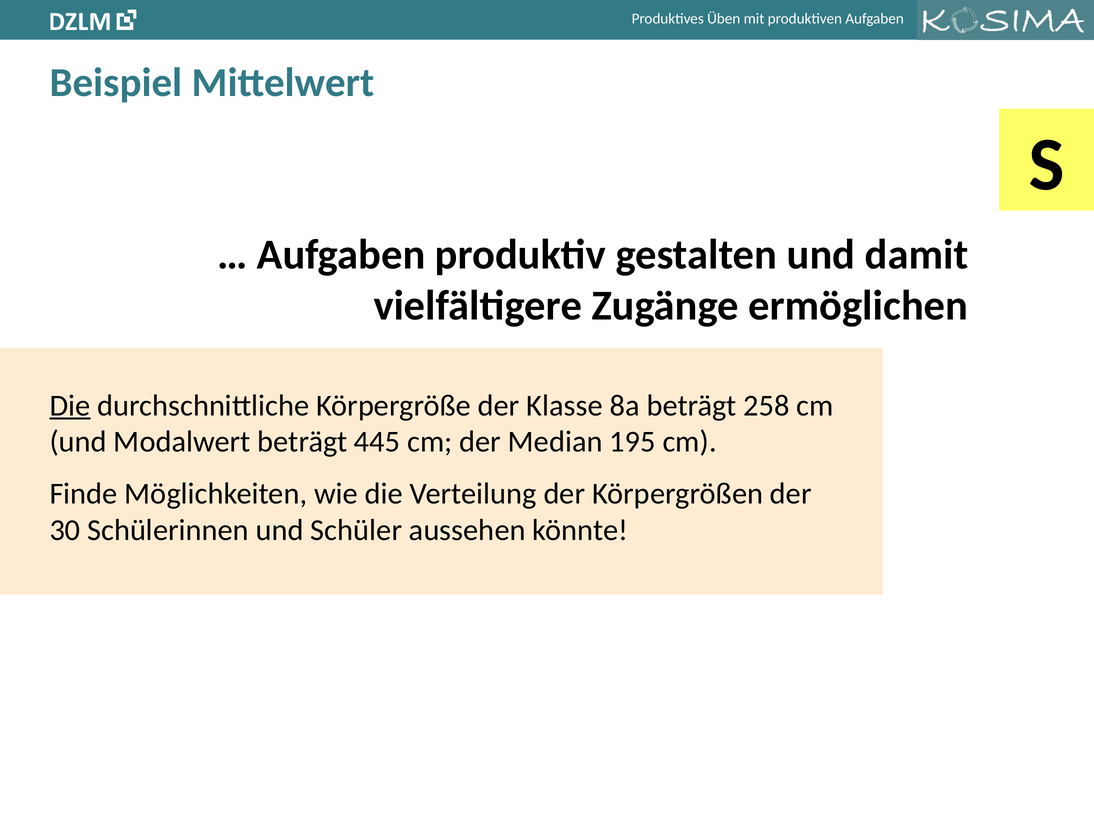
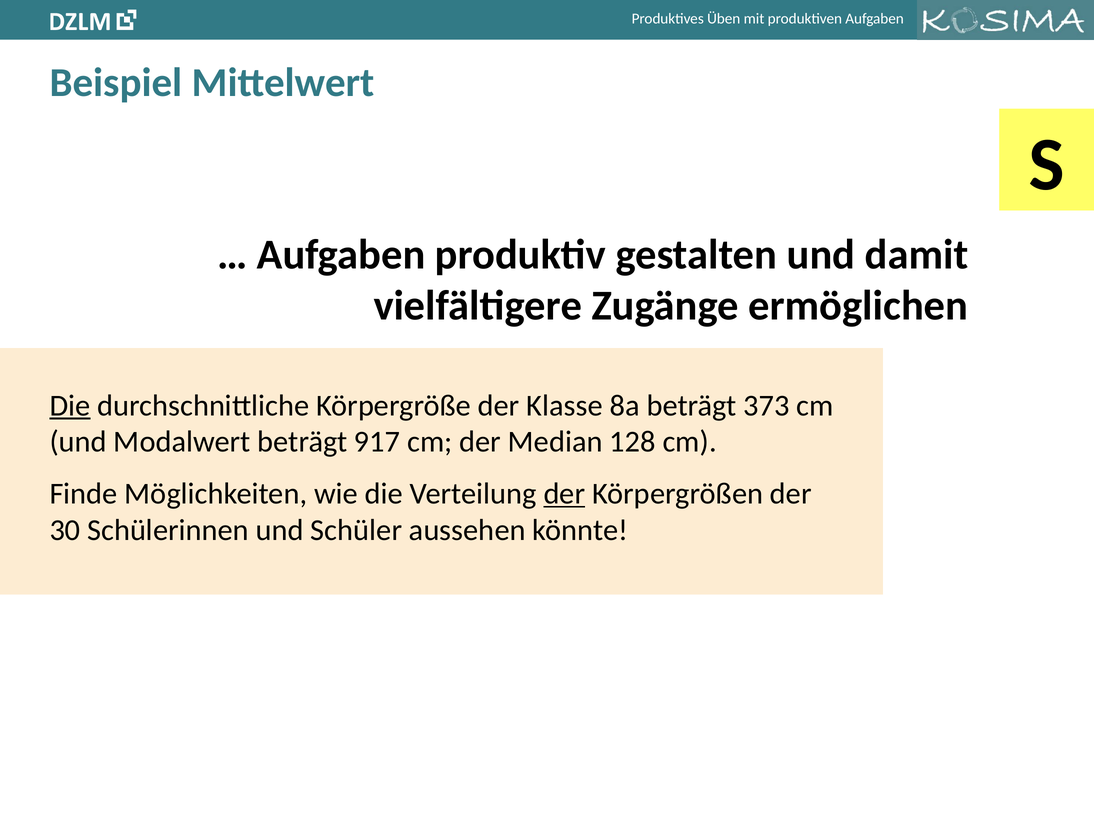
258: 258 -> 373
445: 445 -> 917
195: 195 -> 128
der at (564, 494) underline: none -> present
